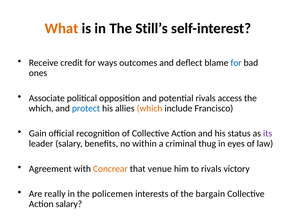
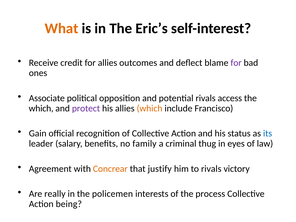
Still’s: Still’s -> Eric’s
for ways: ways -> allies
for at (236, 63) colour: blue -> purple
protect colour: blue -> purple
its colour: purple -> blue
within: within -> family
venue: venue -> justify
bargain: bargain -> process
Action salary: salary -> being
